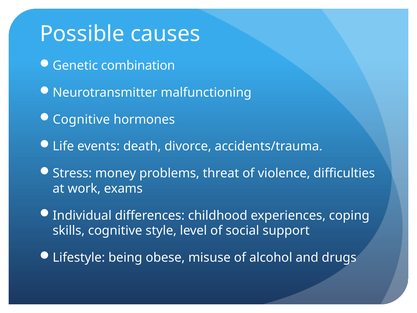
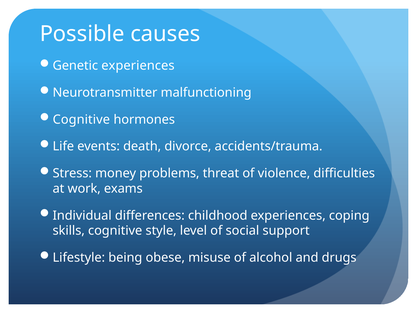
Genetic combination: combination -> experiences
